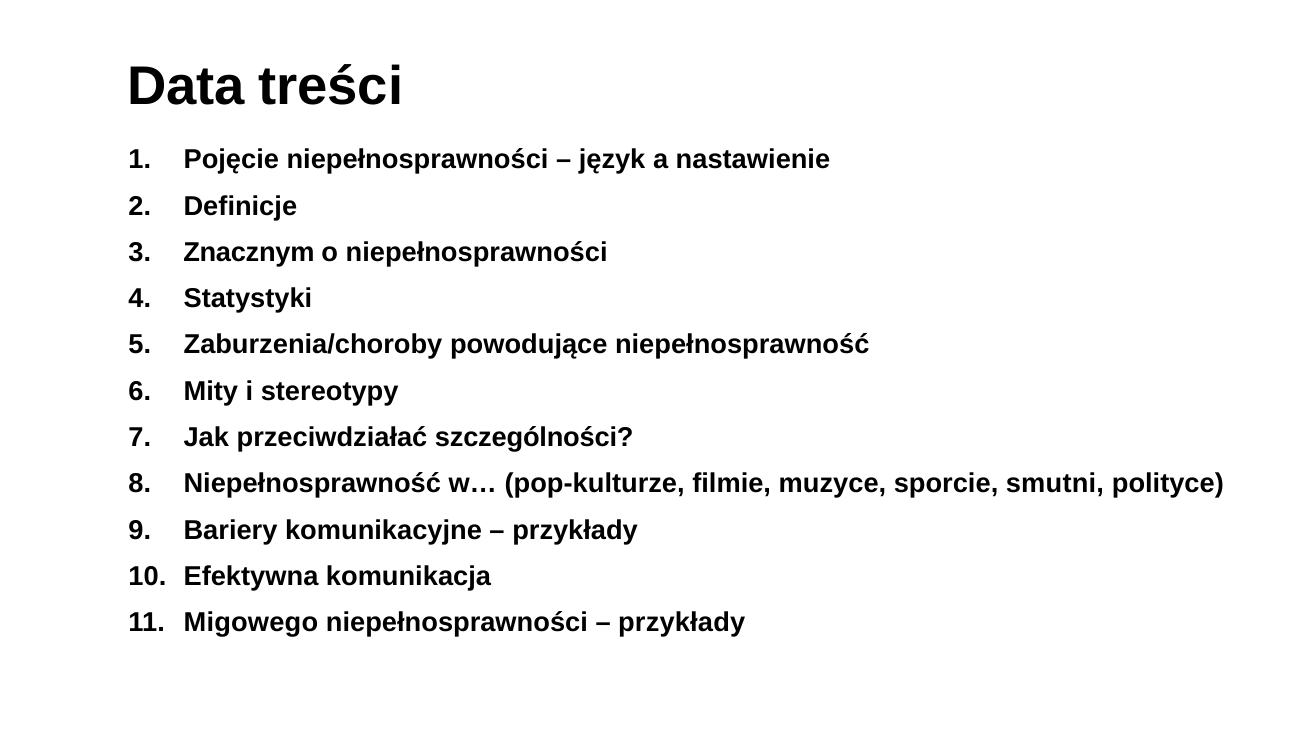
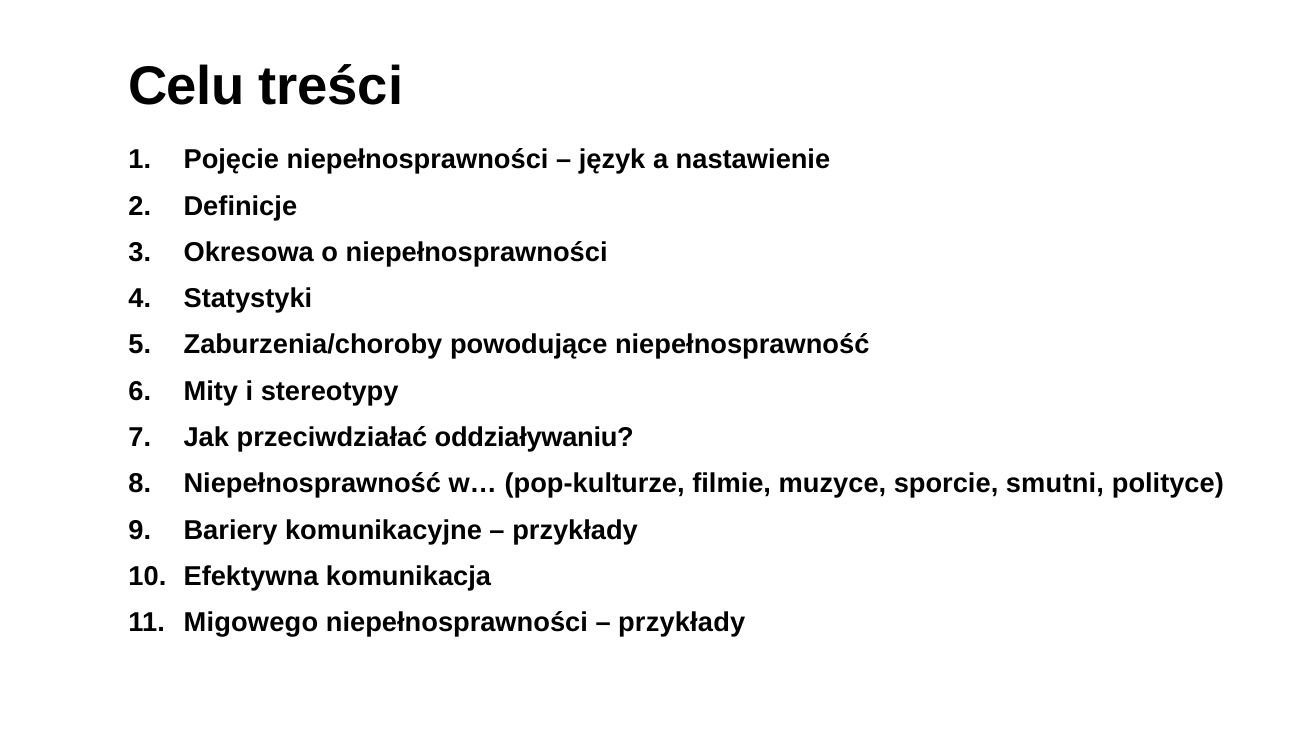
Data: Data -> Celu
Znacznym: Znacznym -> Okresowa
szczególności: szczególności -> oddziaływaniu
